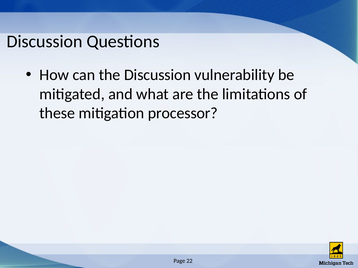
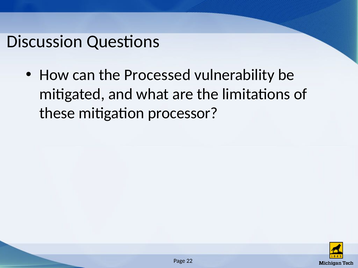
the Discussion: Discussion -> Processed
